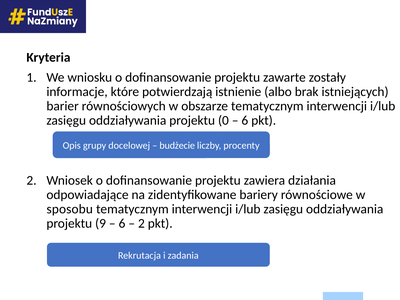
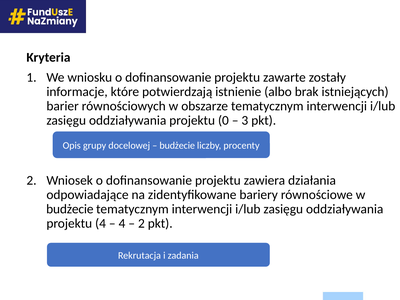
6 at (245, 121): 6 -> 3
sposobu at (70, 209): sposobu -> budżecie
projektu 9: 9 -> 4
6 at (122, 224): 6 -> 4
